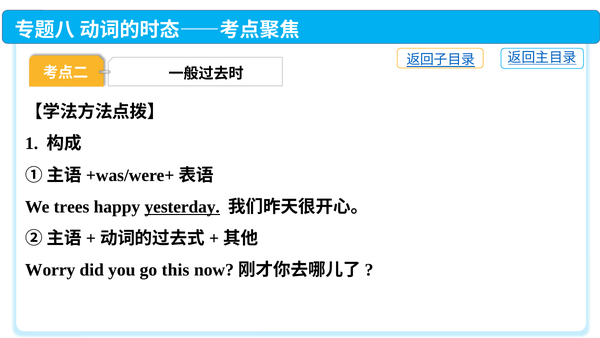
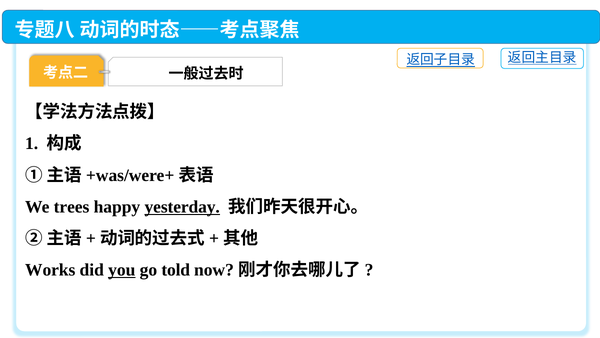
Worry: Worry -> Works
you underline: none -> present
this: this -> told
